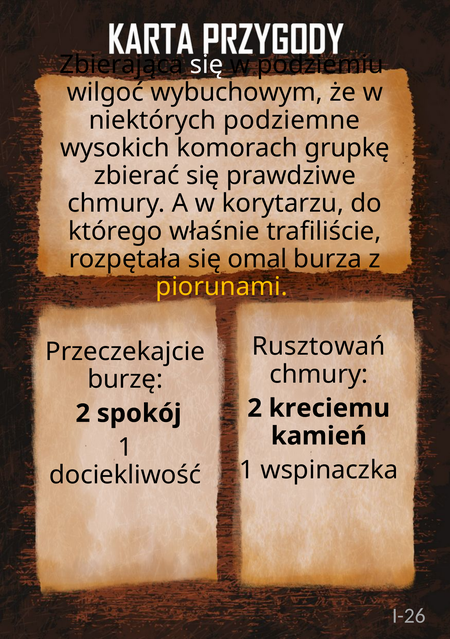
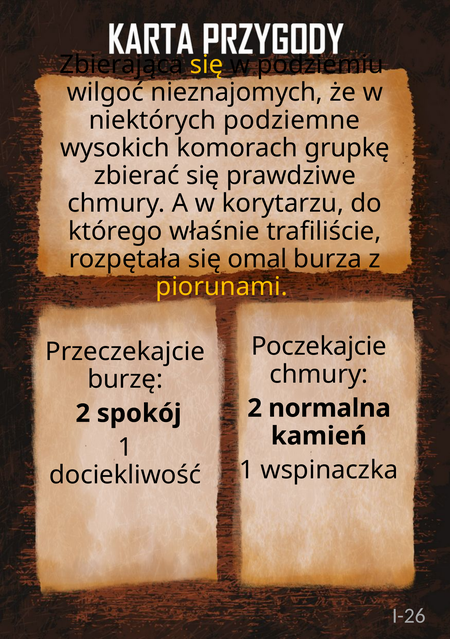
się at (207, 65) colour: white -> yellow
wybuchowym: wybuchowym -> nieznajomych
Rusztowań: Rusztowań -> Poczekajcie
kreciemu: kreciemu -> normalna
